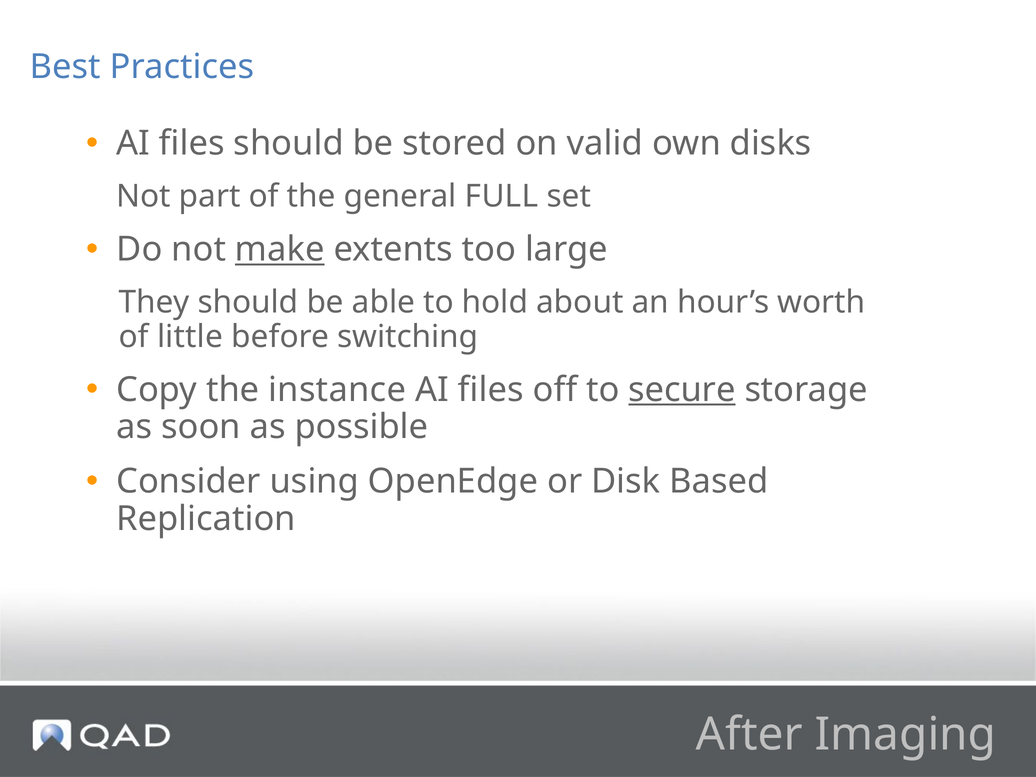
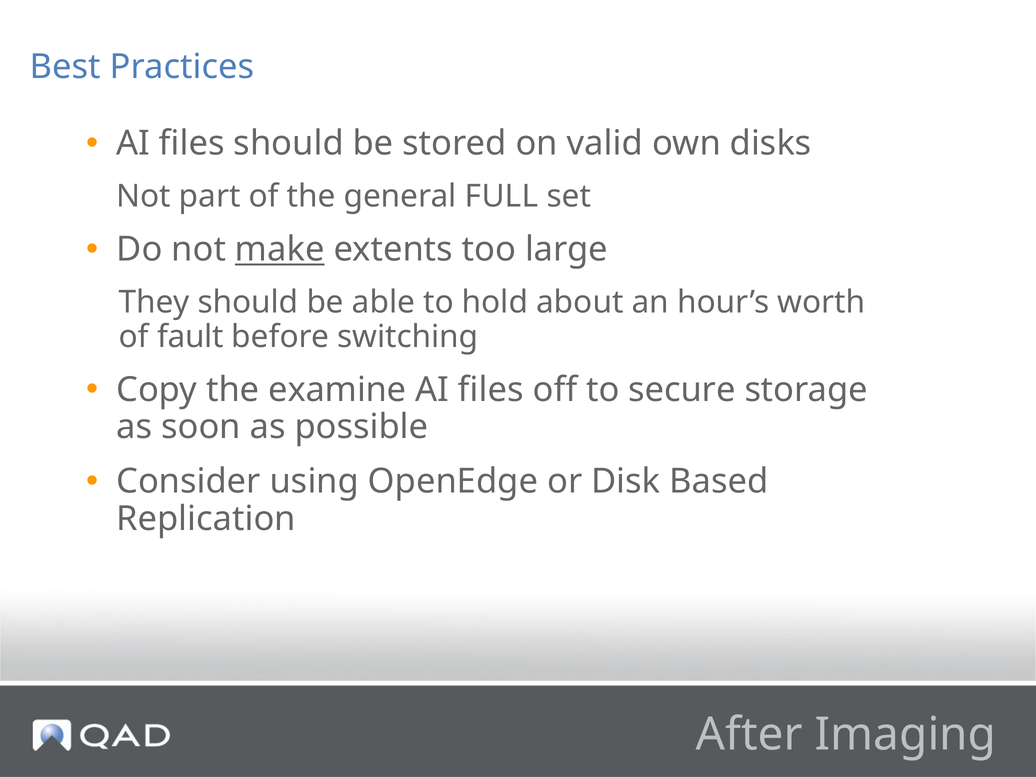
little: little -> fault
instance: instance -> examine
secure underline: present -> none
